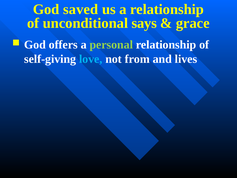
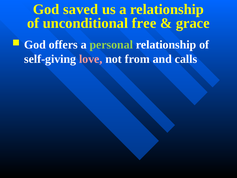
says: says -> free
love colour: light blue -> pink
lives: lives -> calls
